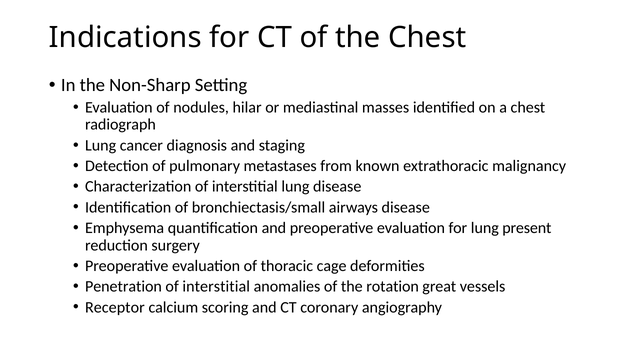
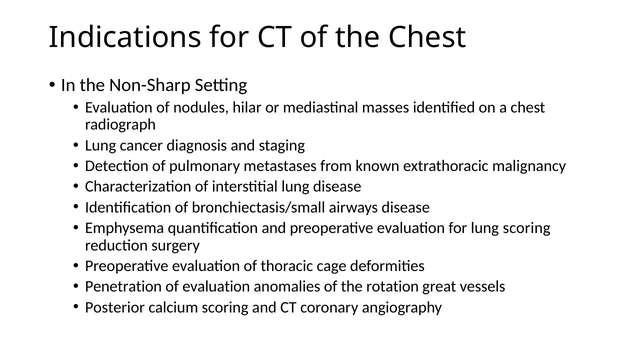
lung present: present -> scoring
interstitial at (216, 287): interstitial -> evaluation
Receptor: Receptor -> Posterior
